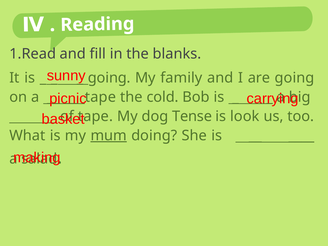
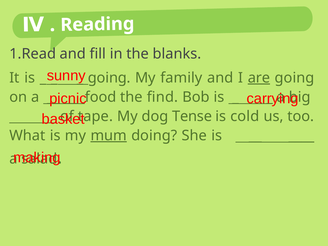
are underline: none -> present
tape at (100, 97): tape -> food
cold: cold -> find
look: look -> cold
